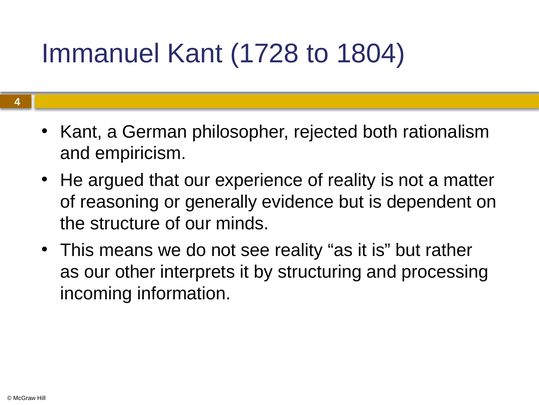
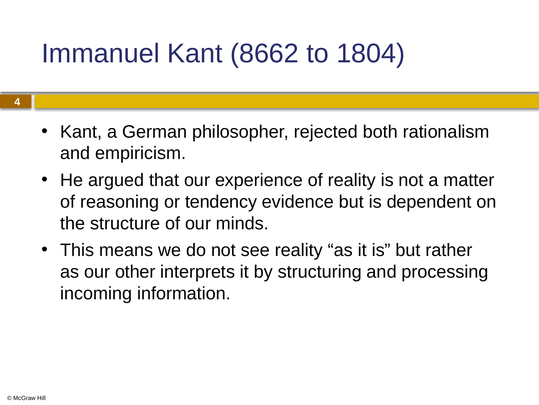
1728: 1728 -> 8662
generally: generally -> tendency
